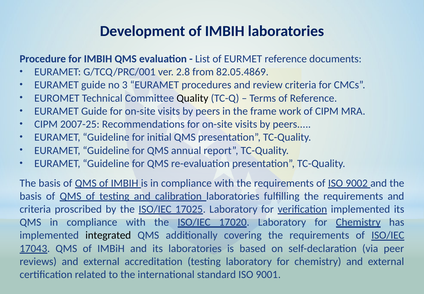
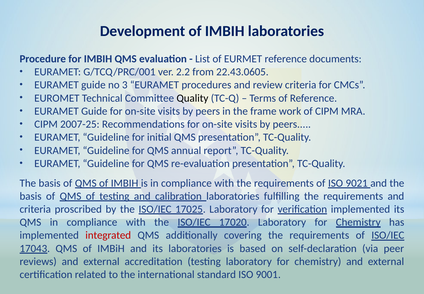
2.8: 2.8 -> 2.2
82.05.4869: 82.05.4869 -> 22.43.0605
9002: 9002 -> 9021
integrated colour: black -> red
